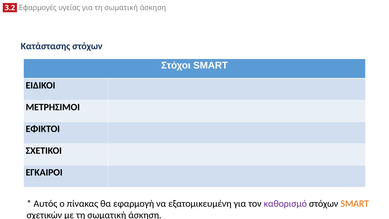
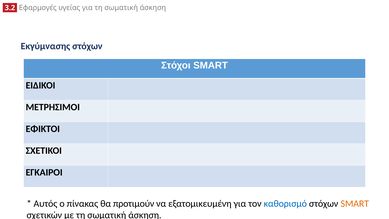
Κατάστασης: Κατάστασης -> Εκγύμνασης
εφαρμογή: εφαρμογή -> προτιμούν
καθορισμό colour: purple -> blue
